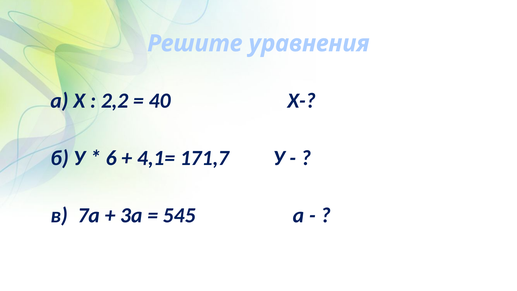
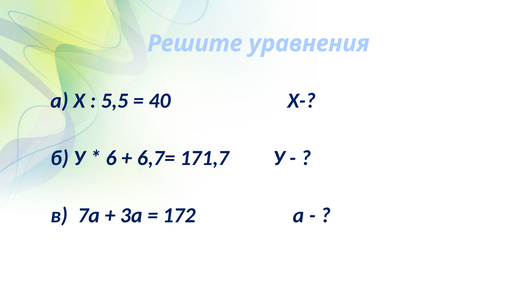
2,2: 2,2 -> 5,5
4,1=: 4,1= -> 6,7=
545: 545 -> 172
